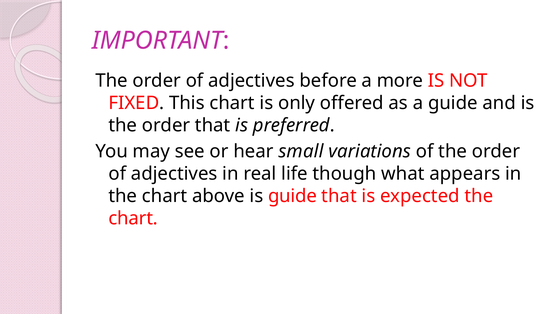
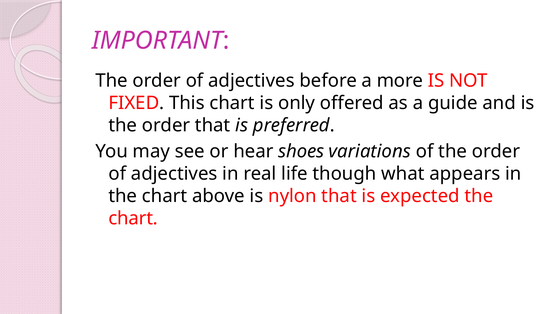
small: small -> shoes
is guide: guide -> nylon
